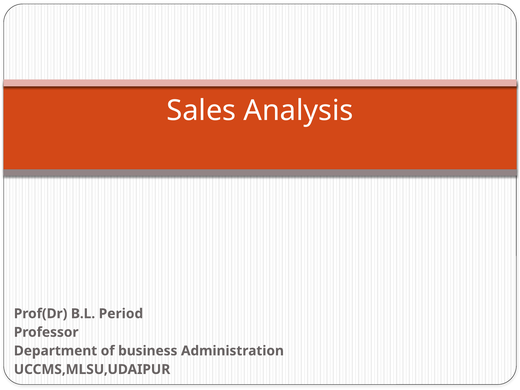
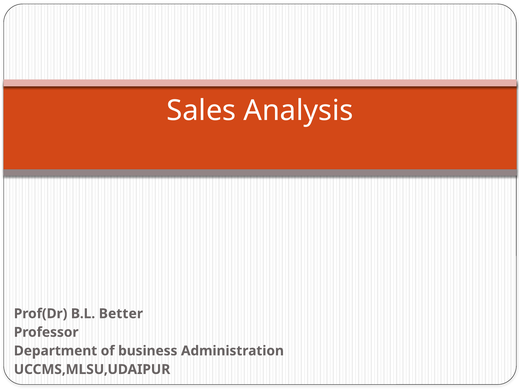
Period: Period -> Better
